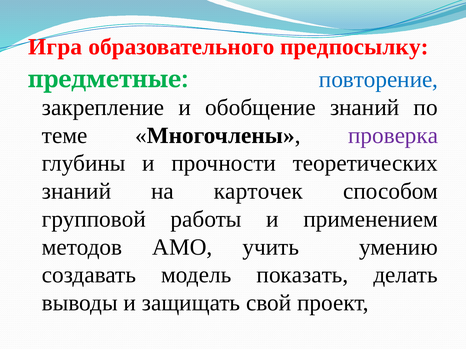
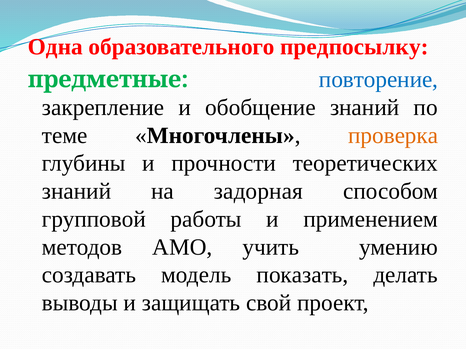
Игра: Игра -> Одна
проверка colour: purple -> orange
карточек: карточек -> задорная
